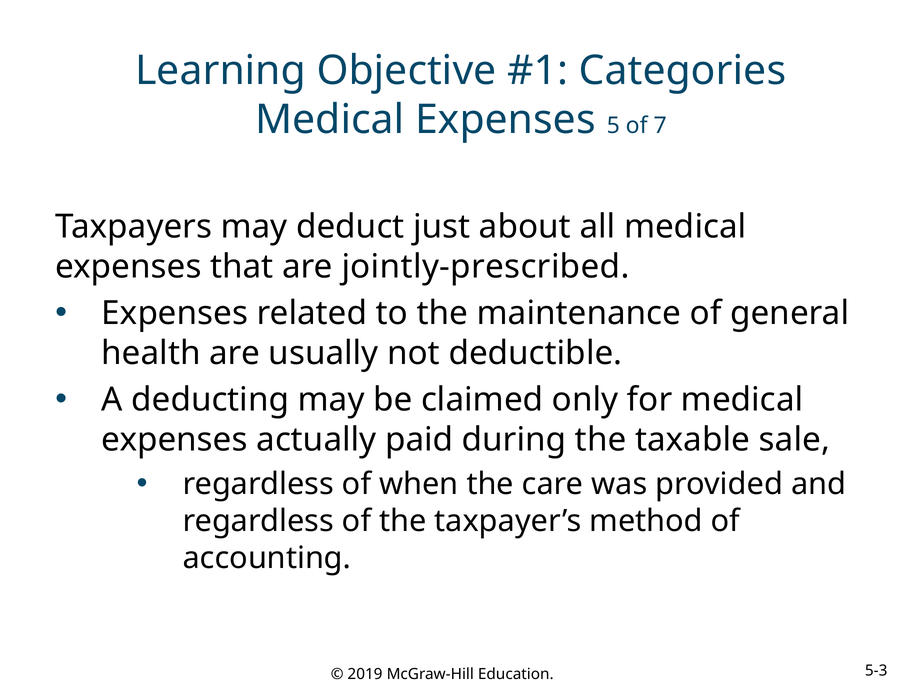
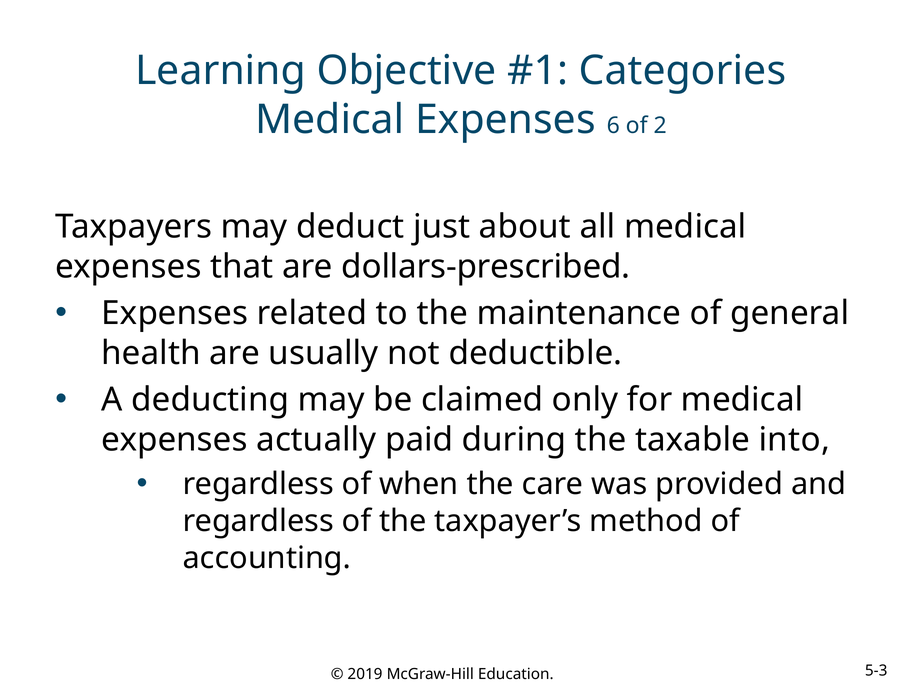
5: 5 -> 6
7: 7 -> 2
jointly-prescribed: jointly-prescribed -> dollars-prescribed
sale: sale -> into
